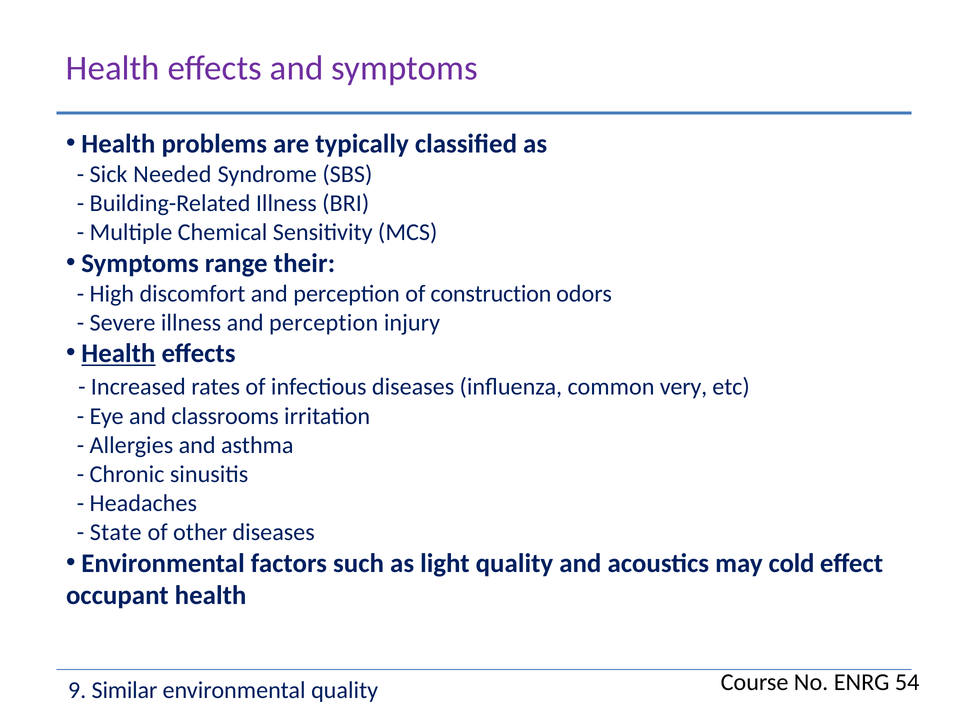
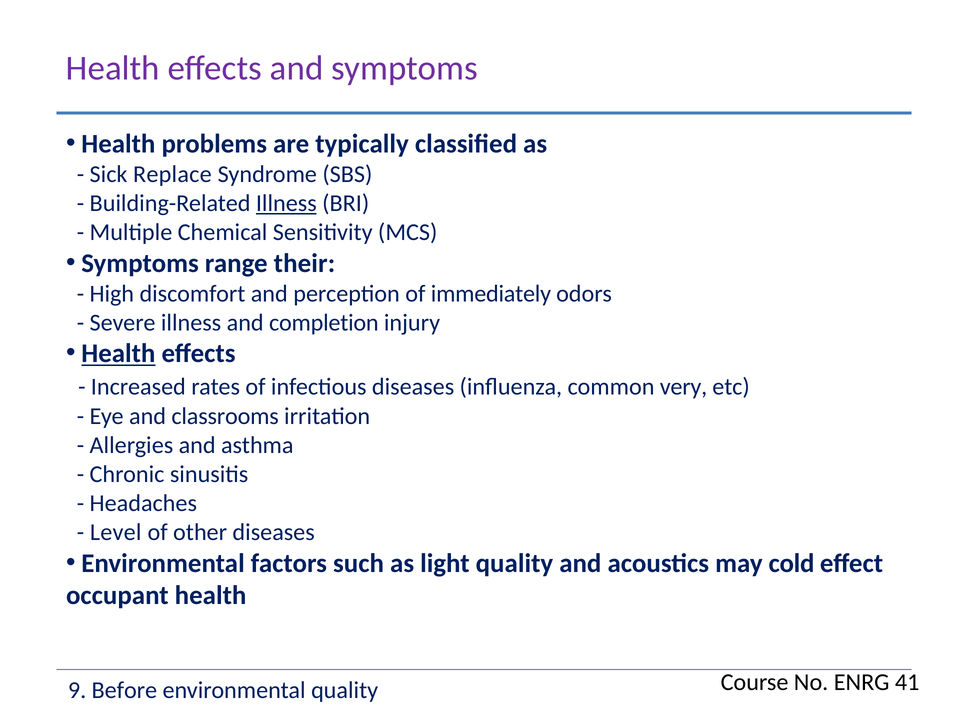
Needed: Needed -> Replace
Illness at (286, 203) underline: none -> present
construction: construction -> immediately
illness and perception: perception -> completion
State: State -> Level
54: 54 -> 41
Similar: Similar -> Before
